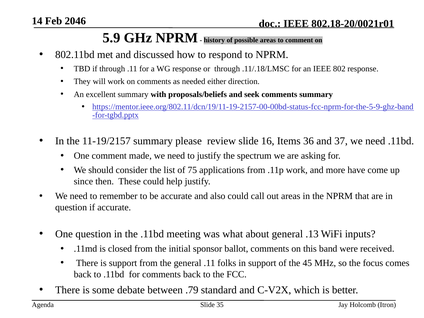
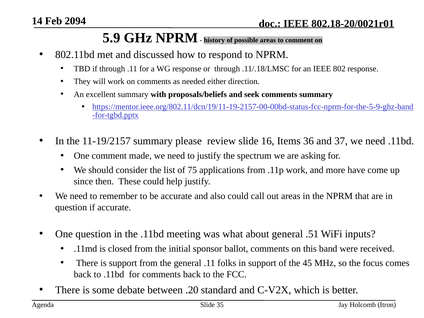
2046: 2046 -> 2094
.13: .13 -> .51
.79: .79 -> .20
